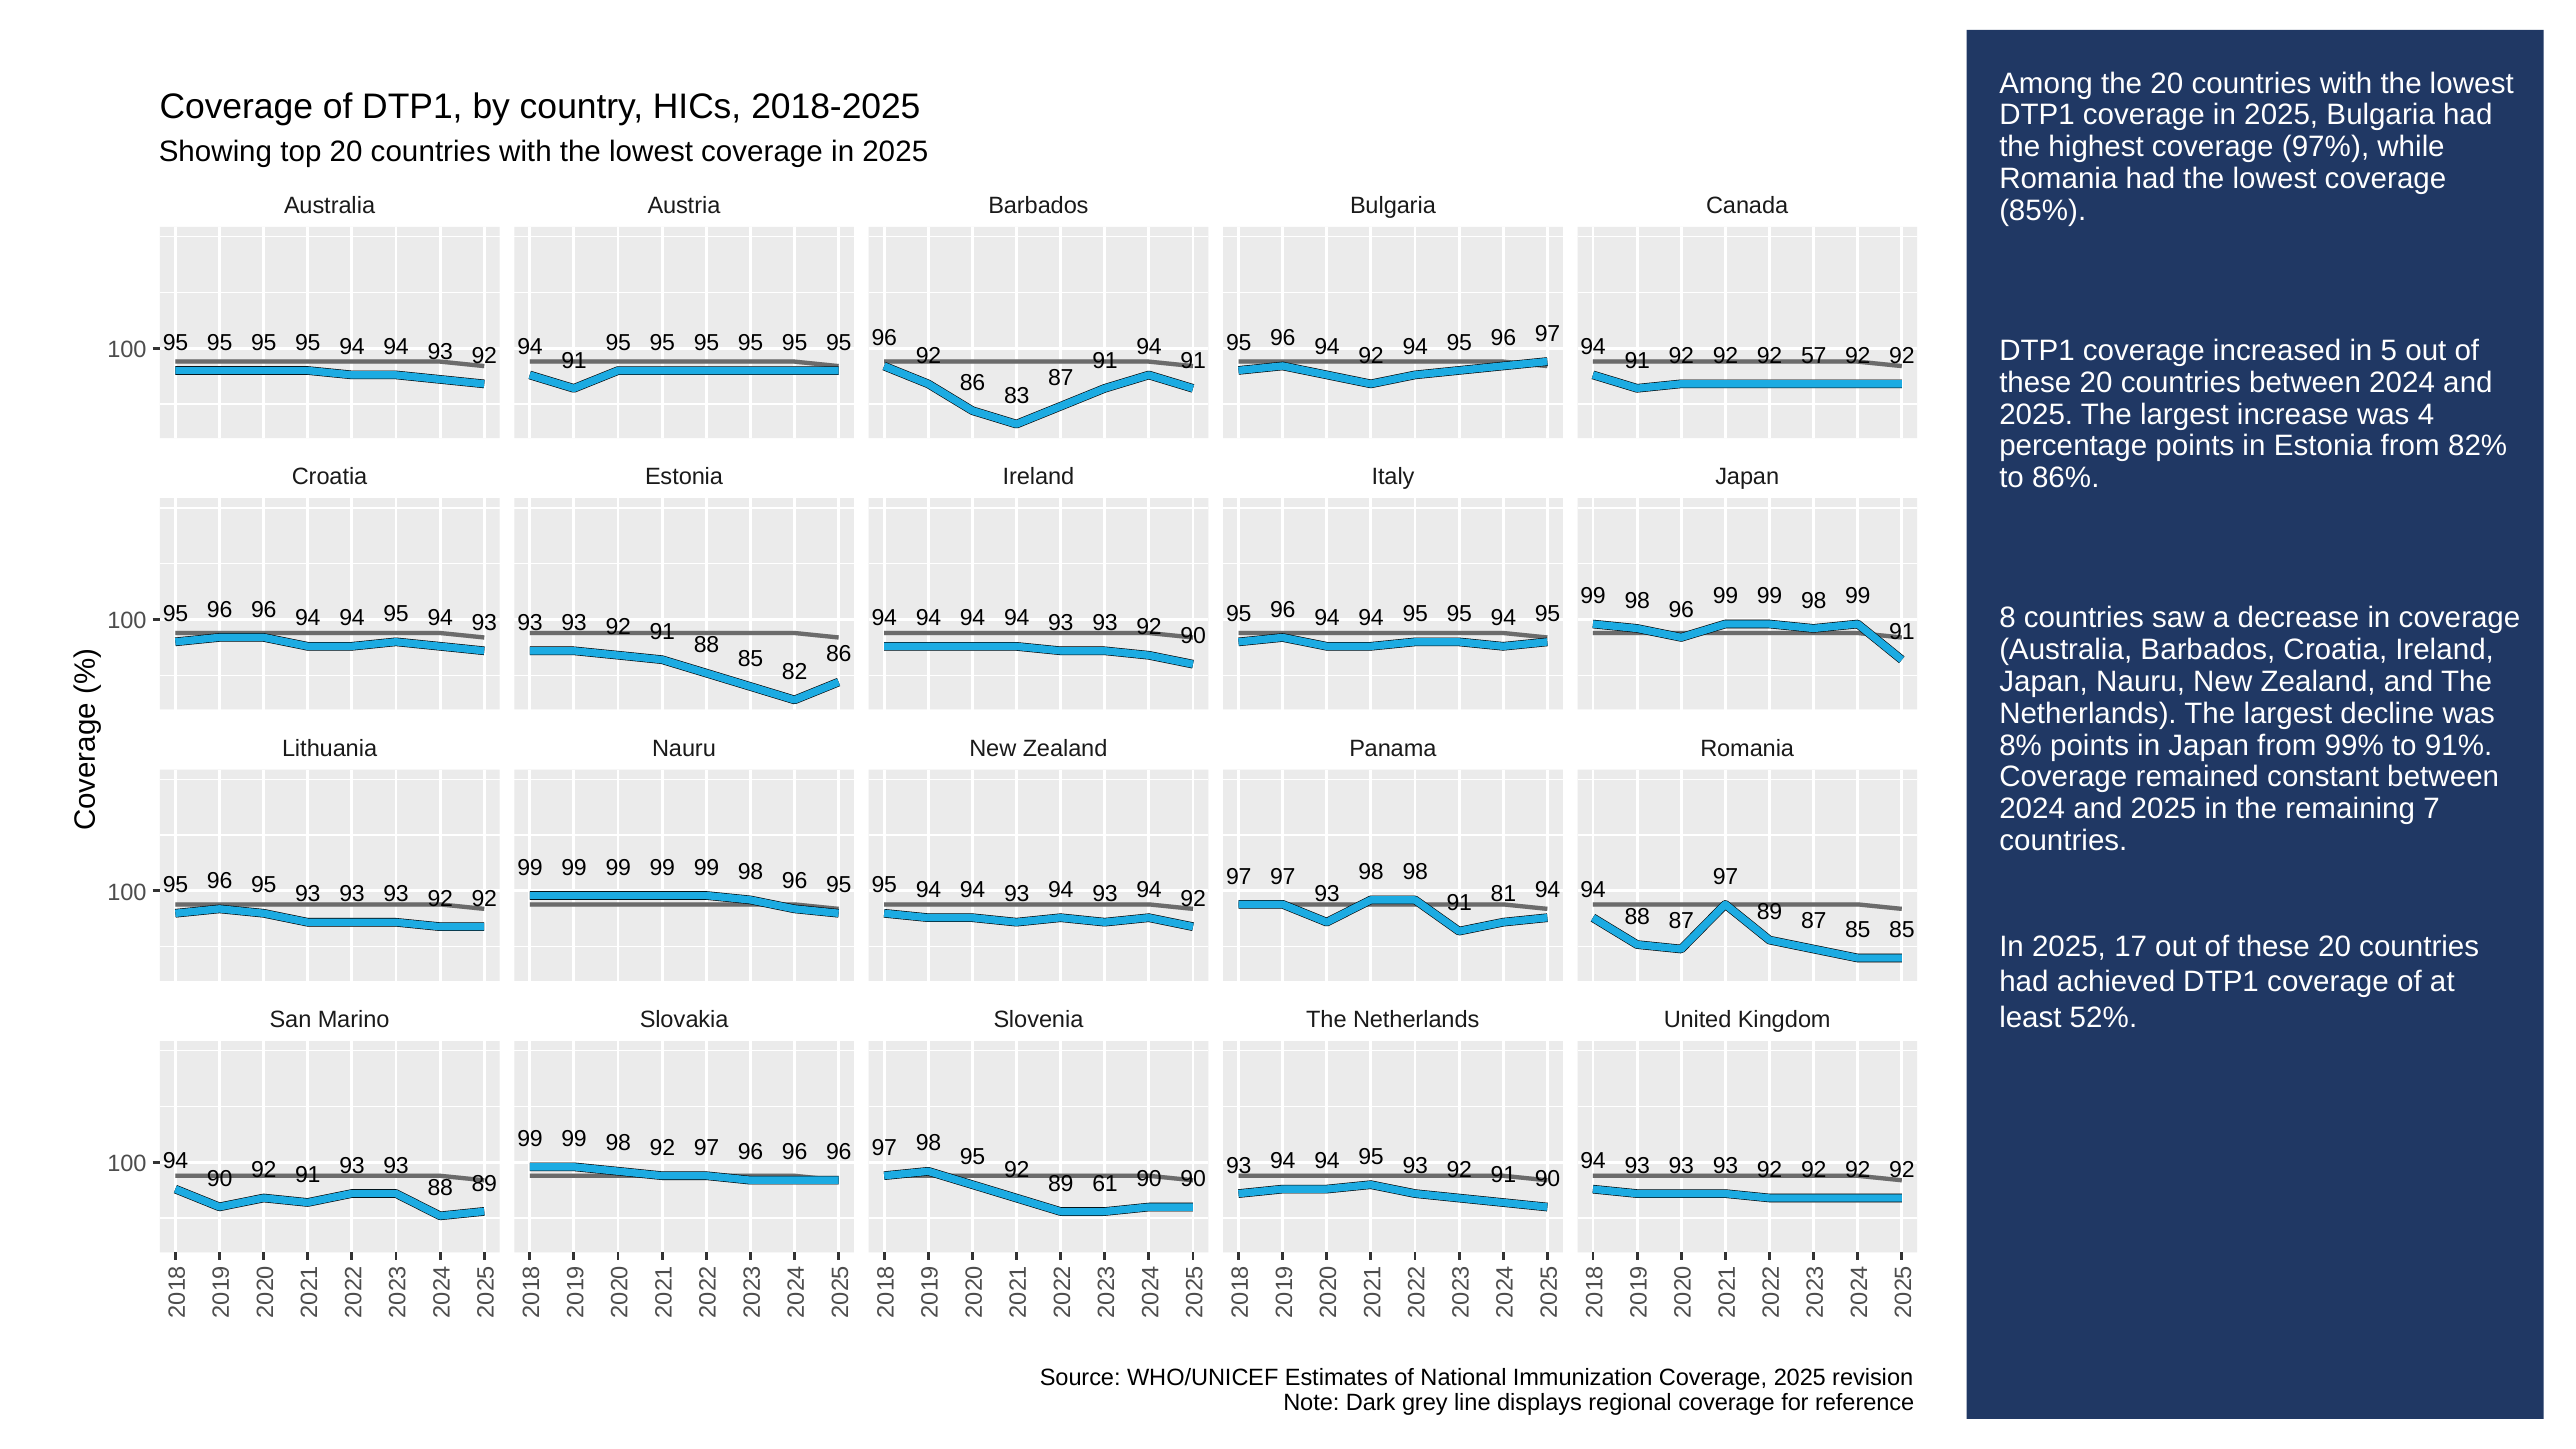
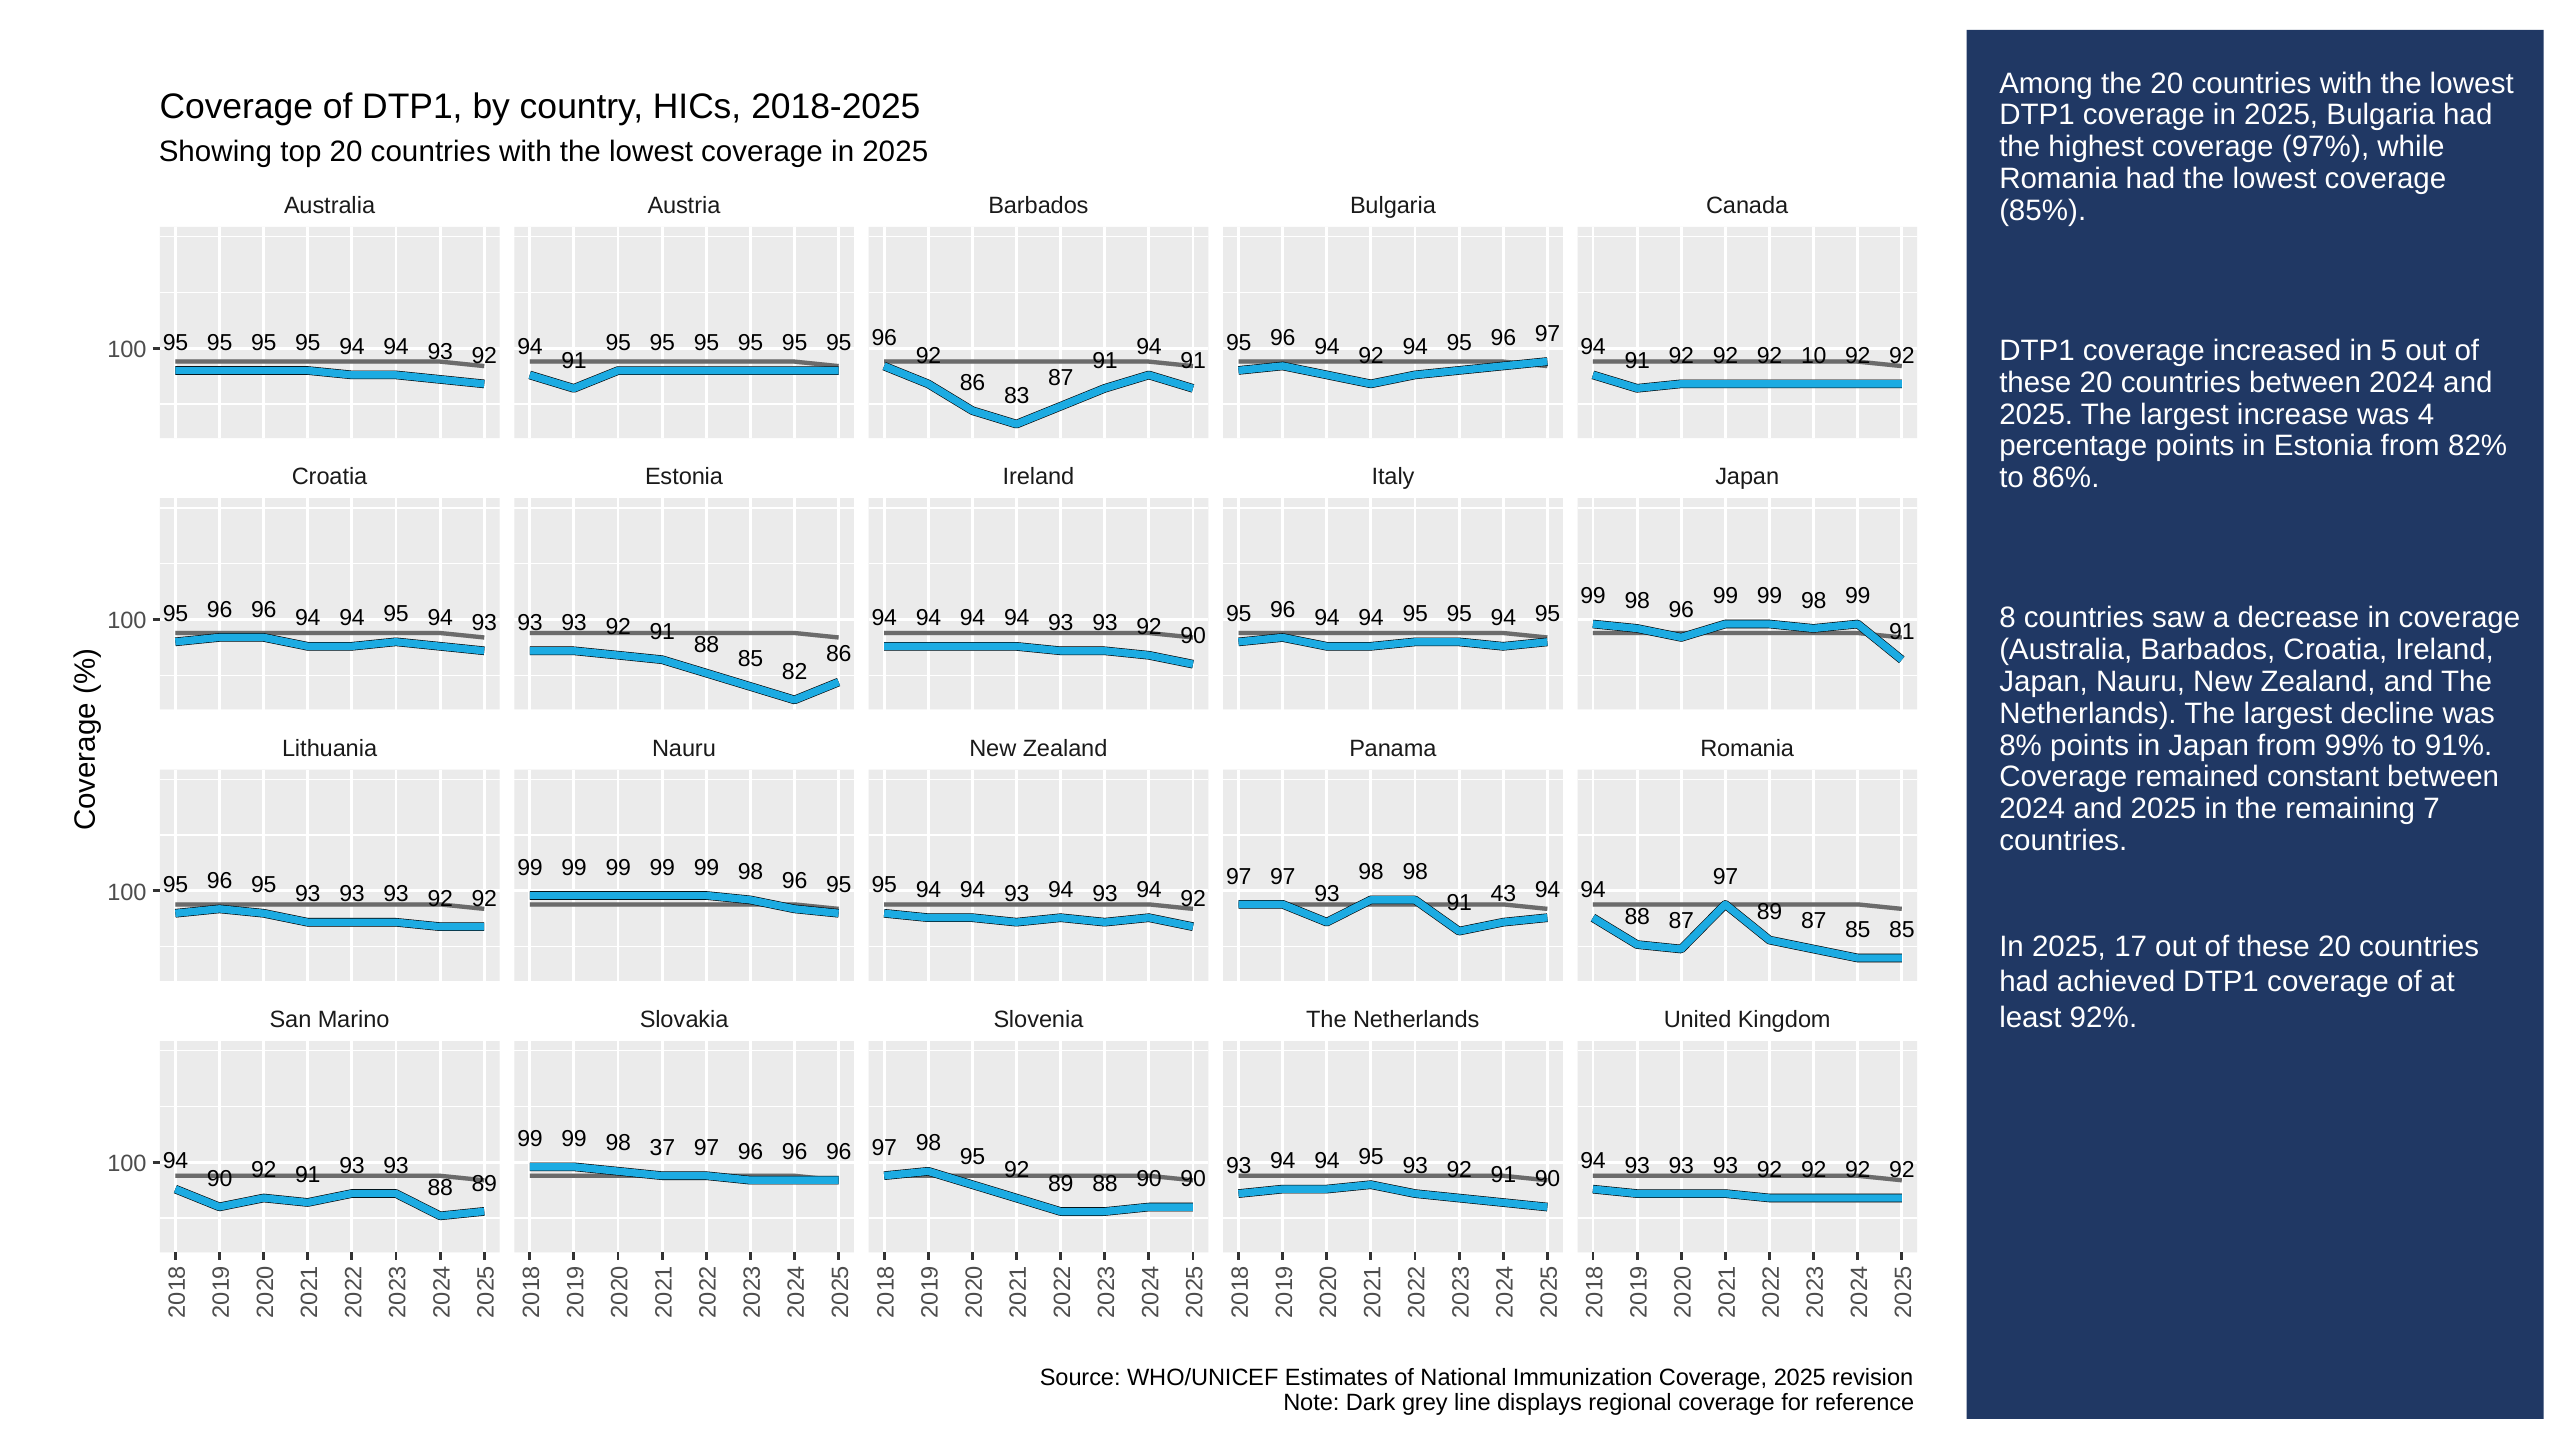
57: 57 -> 10
81: 81 -> 43
52%: 52% -> 92%
98 92: 92 -> 37
89 61: 61 -> 88
